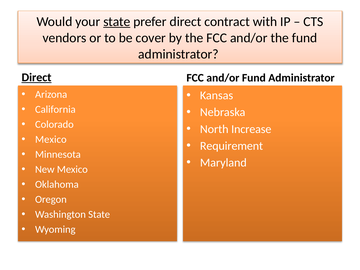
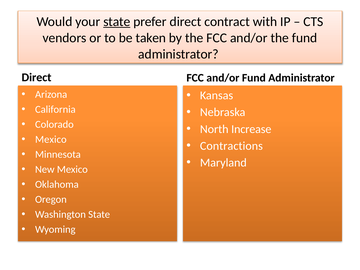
cover: cover -> taken
Direct at (37, 77) underline: present -> none
Requirement: Requirement -> Contractions
